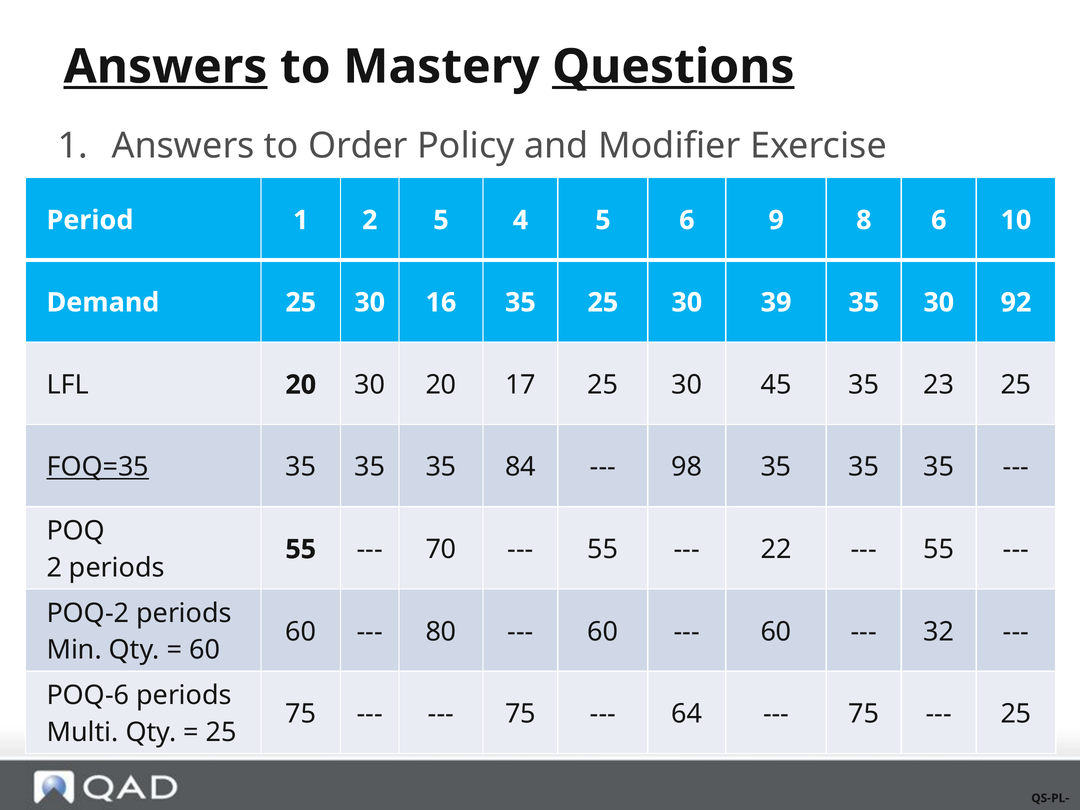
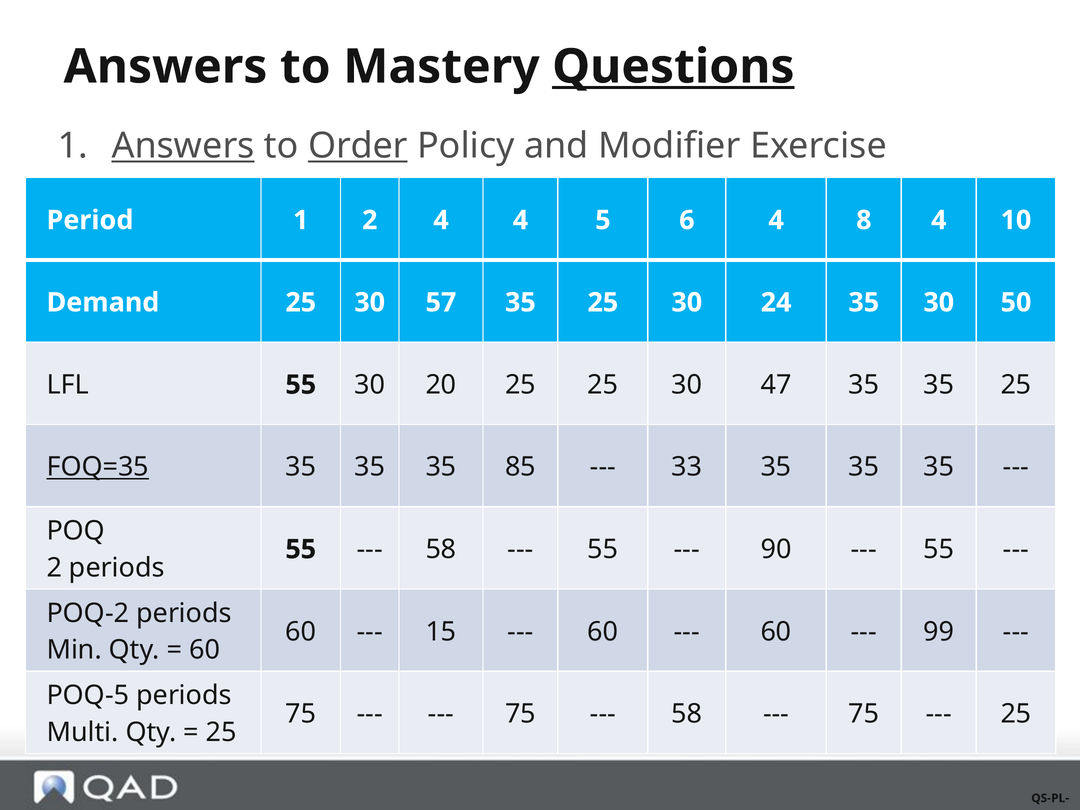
Answers at (165, 67) underline: present -> none
Answers at (183, 146) underline: none -> present
Order underline: none -> present
2 5: 5 -> 4
6 9: 9 -> 4
8 6: 6 -> 4
16: 16 -> 57
39: 39 -> 24
92: 92 -> 50
LFL 20: 20 -> 55
20 17: 17 -> 25
45: 45 -> 47
23 at (939, 385): 23 -> 35
84: 84 -> 85
98: 98 -> 33
70 at (441, 549): 70 -> 58
22: 22 -> 90
80: 80 -> 15
32: 32 -> 99
POQ-6: POQ-6 -> POQ-5
64 at (687, 714): 64 -> 58
